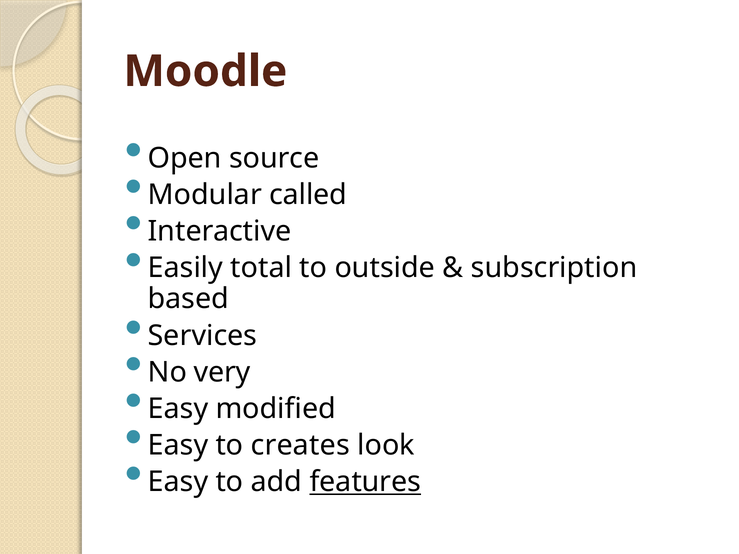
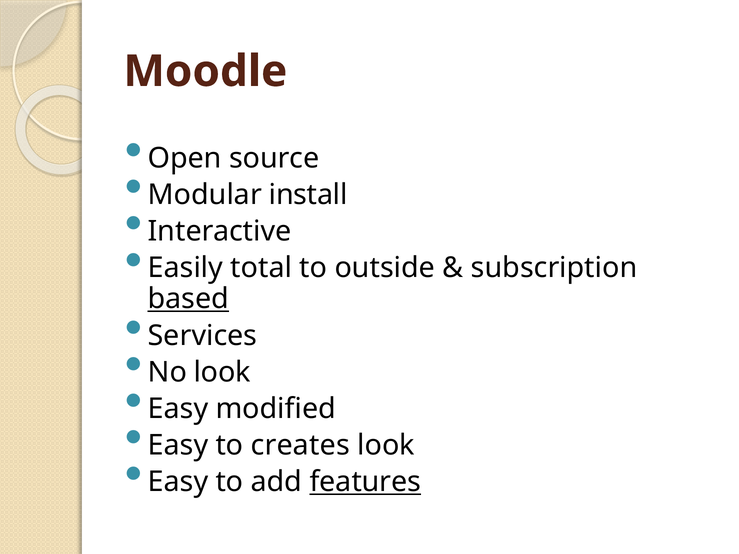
called: called -> install
based underline: none -> present
No very: very -> look
